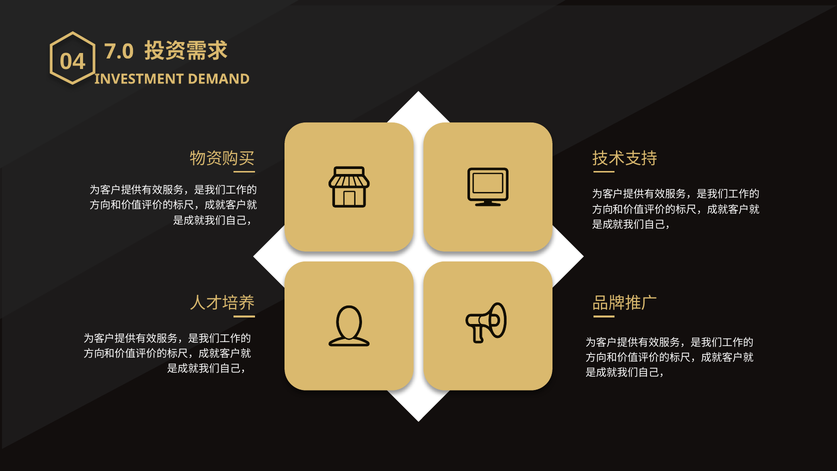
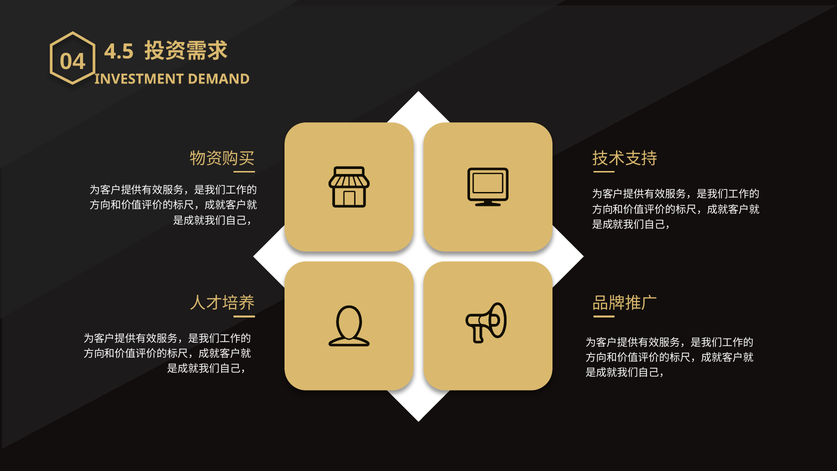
7.0: 7.0 -> 4.5
